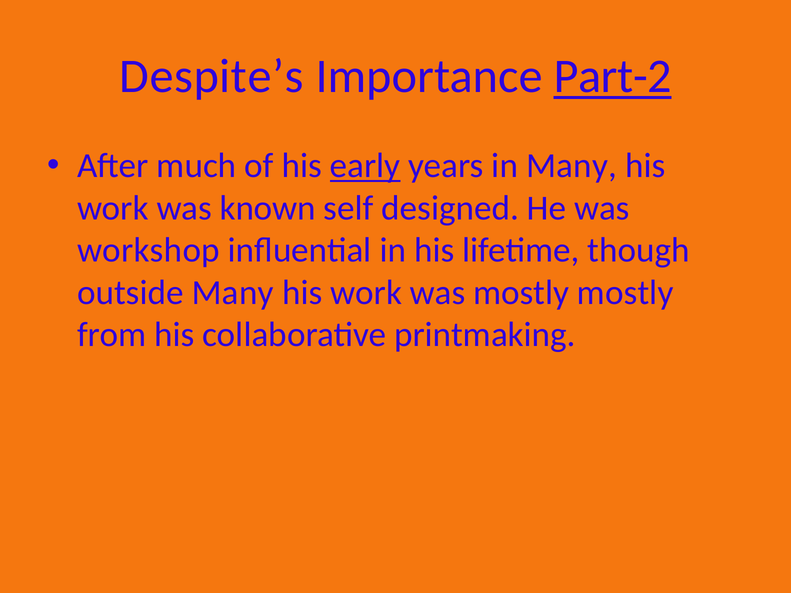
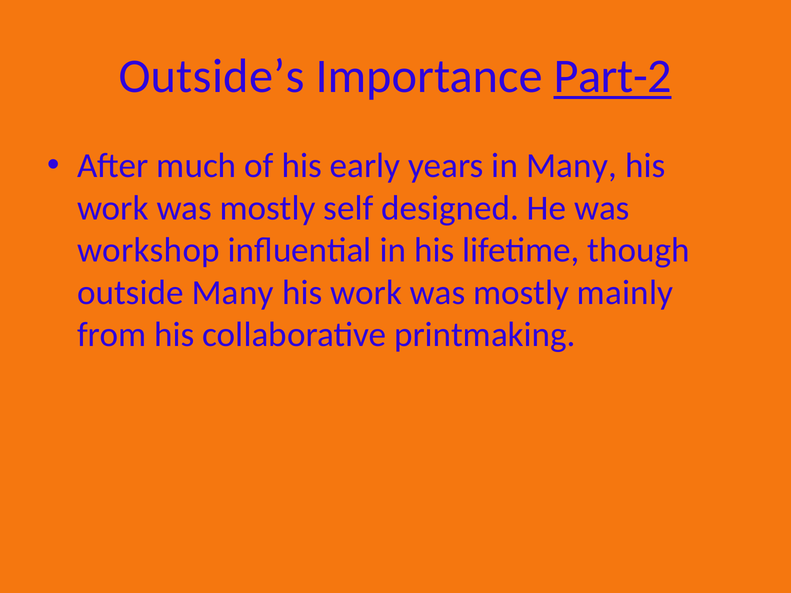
Despite’s: Despite’s -> Outside’s
early underline: present -> none
known at (268, 208): known -> mostly
mostly mostly: mostly -> mainly
